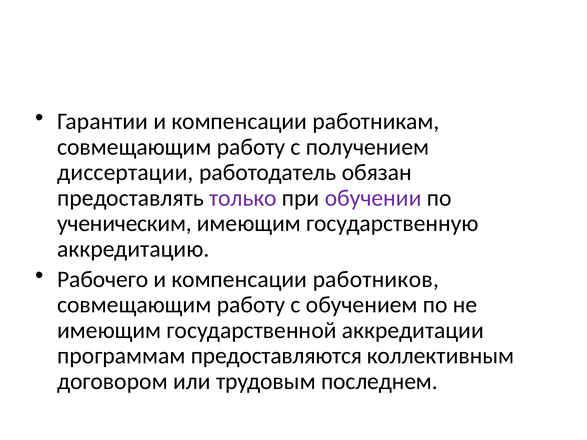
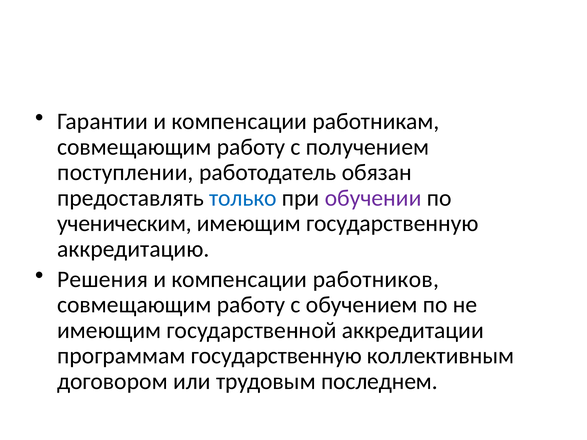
диссертации: диссертации -> поступлении
только colour: purple -> blue
Рабочего: Рабочего -> Решения
программам предоставляются: предоставляются -> государственную
